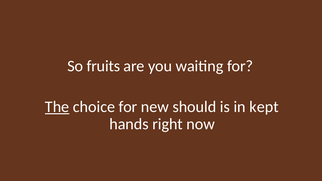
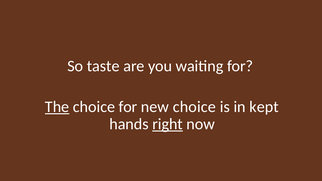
fruits: fruits -> taste
new should: should -> choice
right underline: none -> present
